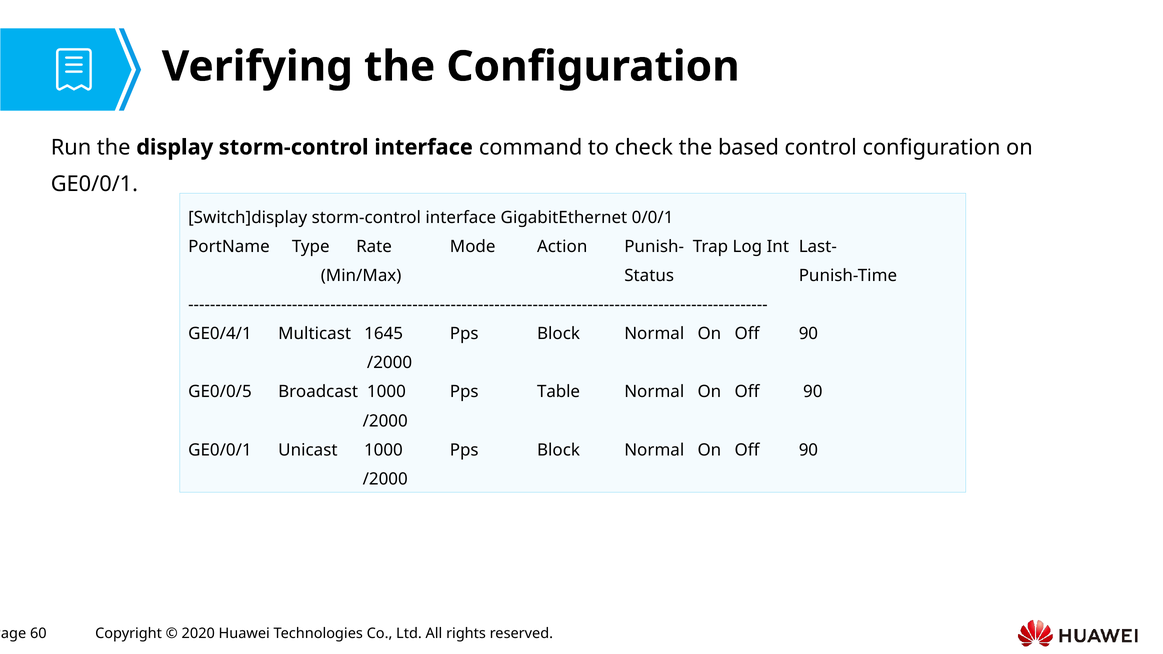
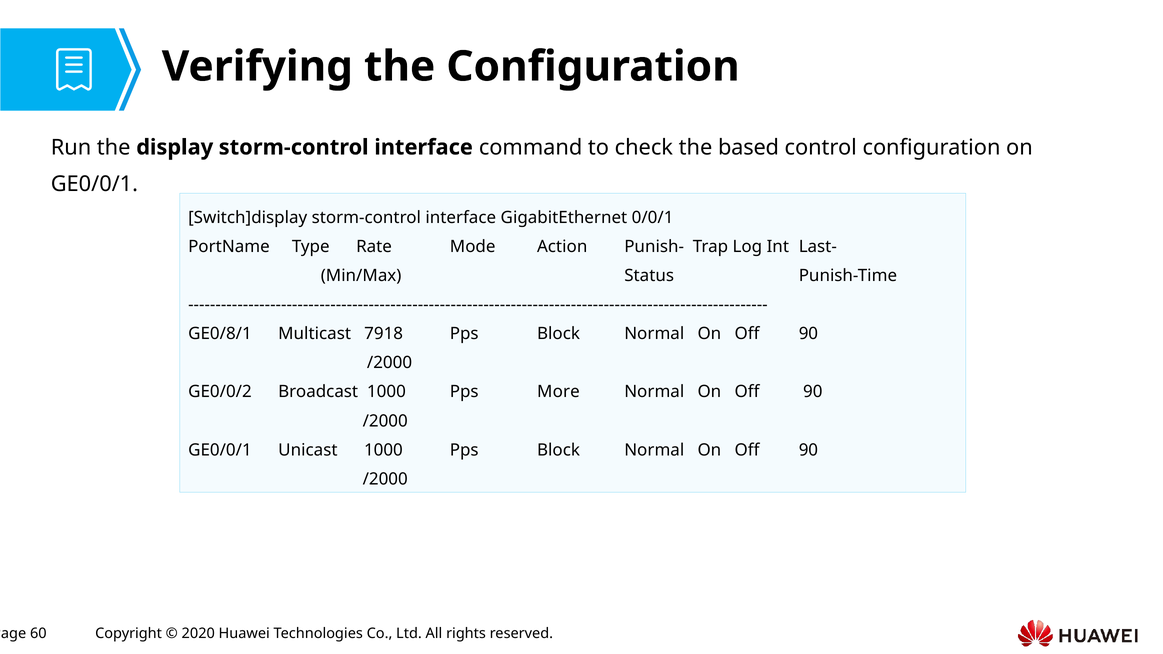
GE0/4/1: GE0/4/1 -> GE0/8/1
1645: 1645 -> 7918
GE0/0/5: GE0/0/5 -> GE0/0/2
Table: Table -> More
